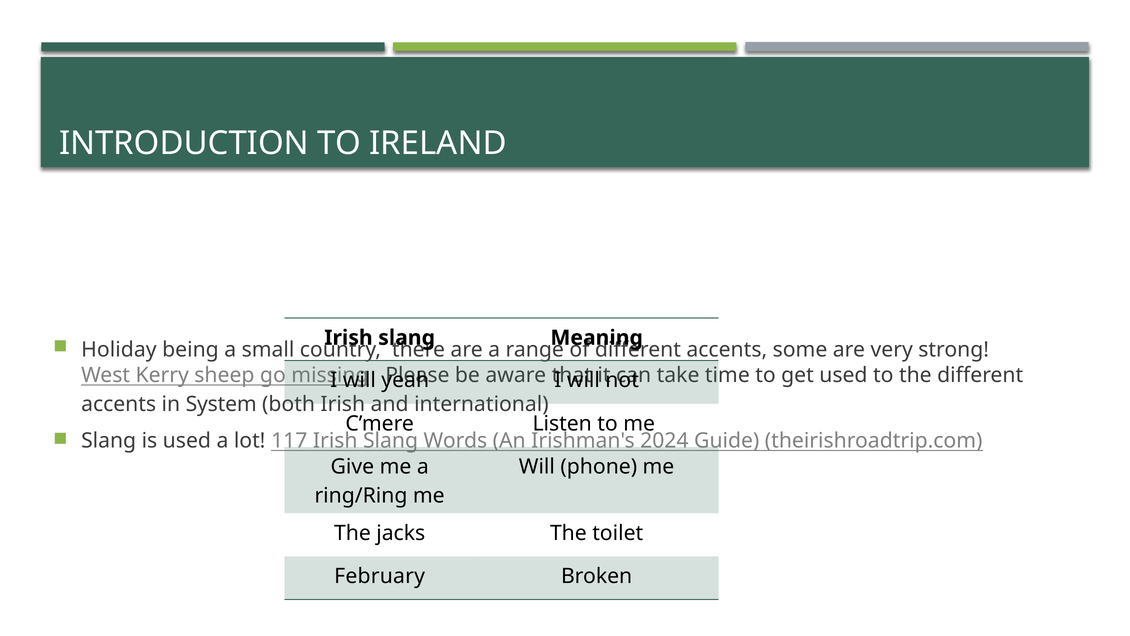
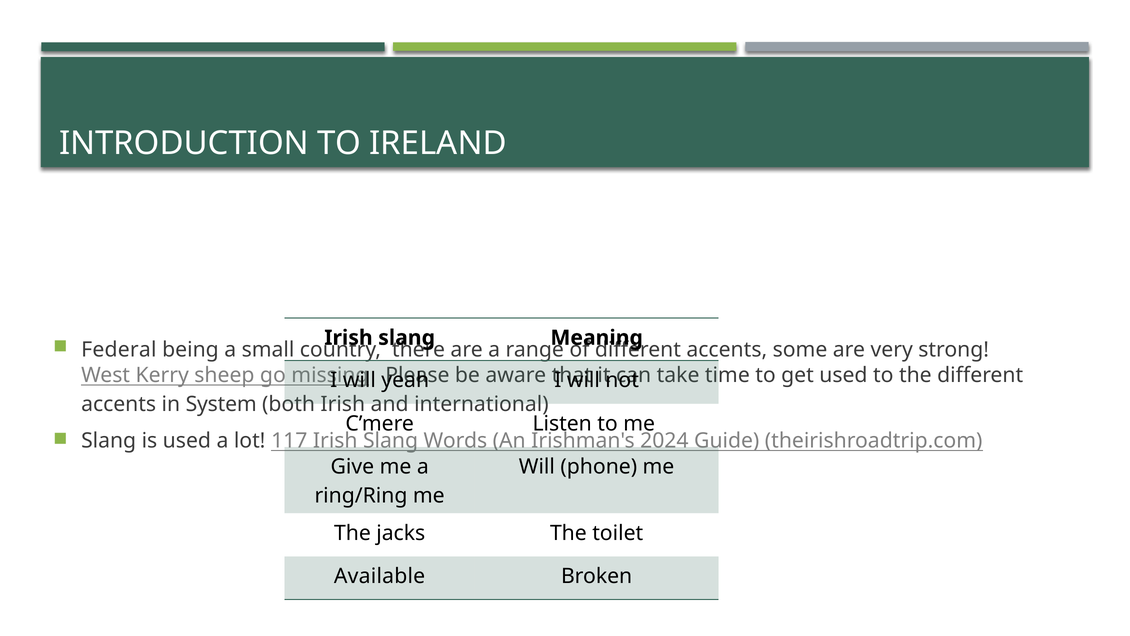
Holiday: Holiday -> Federal
February: February -> Available
